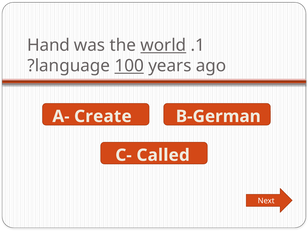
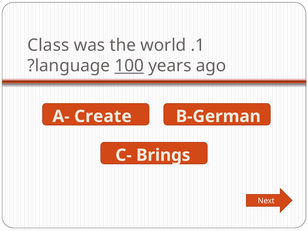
Hand: Hand -> Class
world underline: present -> none
Called: Called -> Brings
